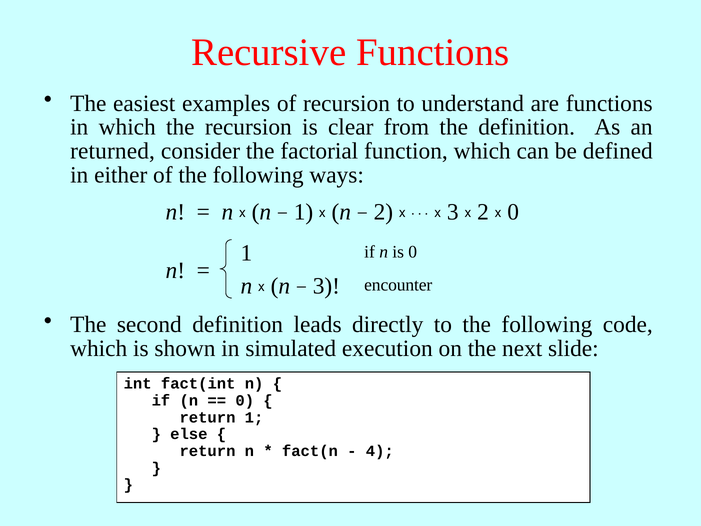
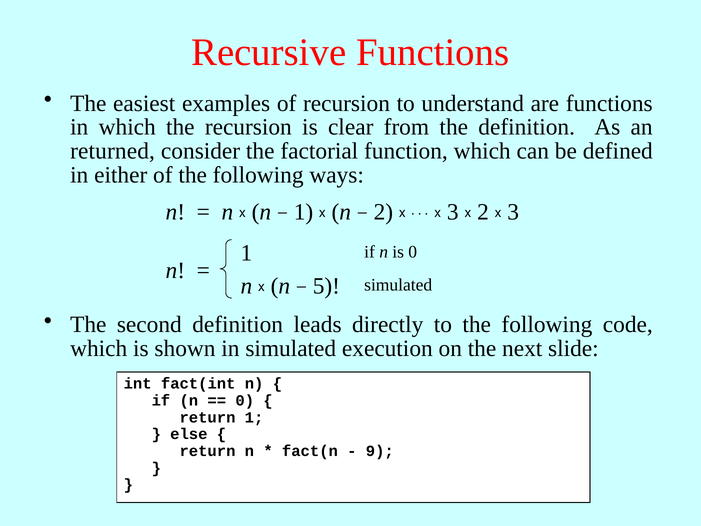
2 x 0: 0 -> 3
3 at (326, 286): 3 -> 5
encounter at (398, 285): encounter -> simulated
4: 4 -> 9
